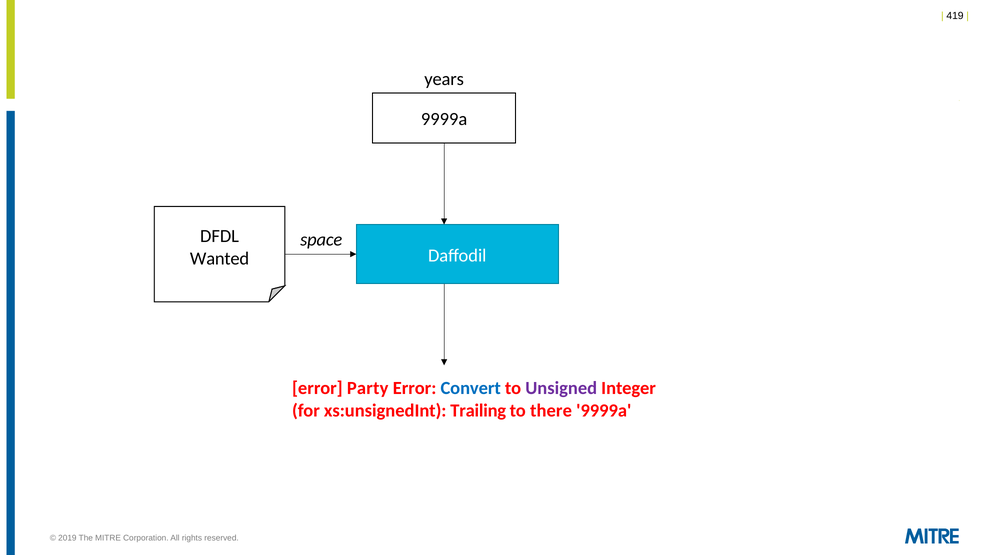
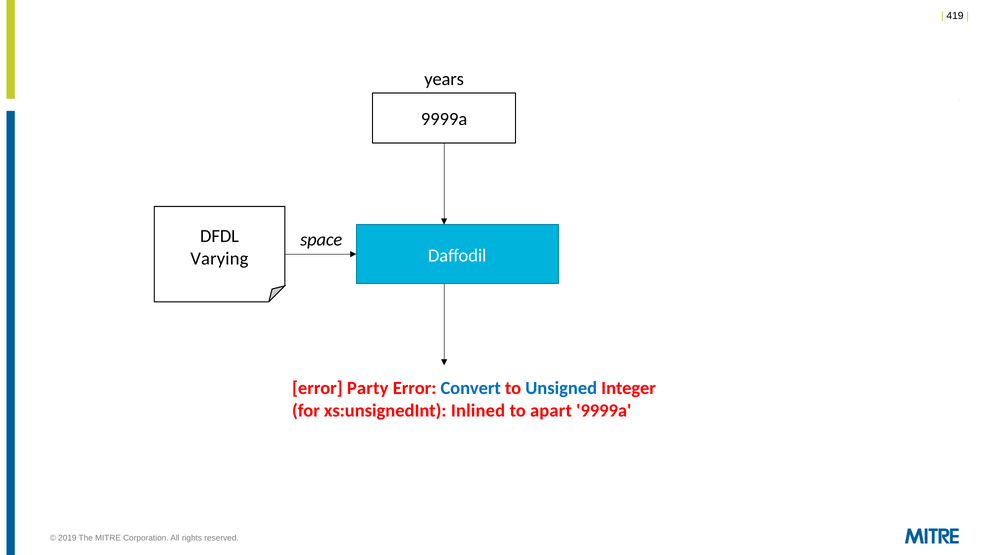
Wanted: Wanted -> Varying
Unsigned colour: purple -> blue
Trailing: Trailing -> Inlined
there: there -> apart
